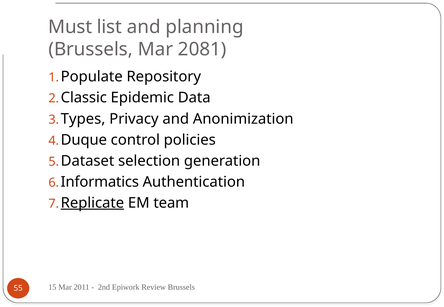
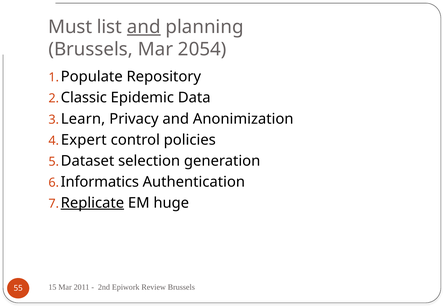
and at (144, 27) underline: none -> present
2081: 2081 -> 2054
Types: Types -> Learn
Duque: Duque -> Expert
team: team -> huge
